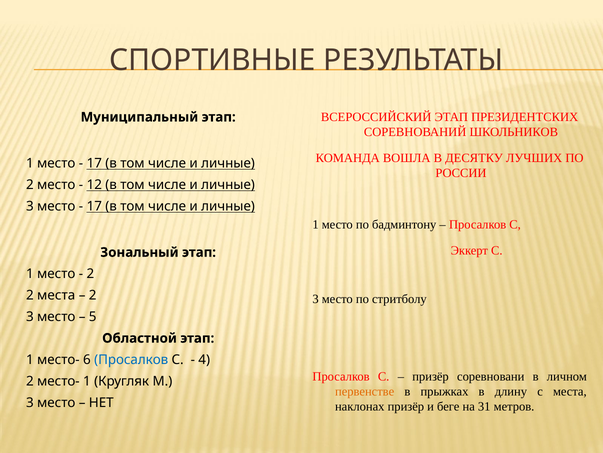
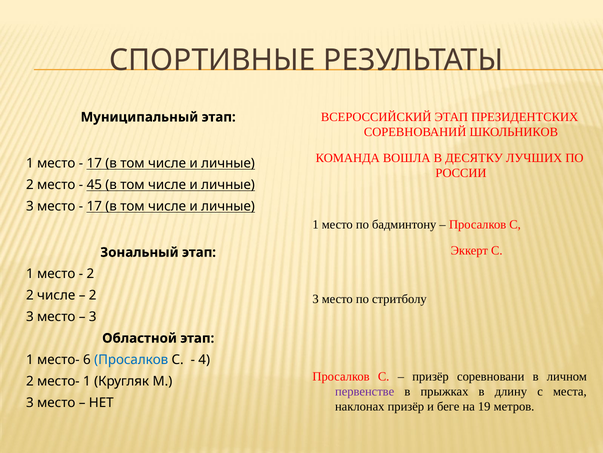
12: 12 -> 45
2 места: места -> числе
5 at (93, 316): 5 -> 3
первенстве colour: orange -> purple
31: 31 -> 19
